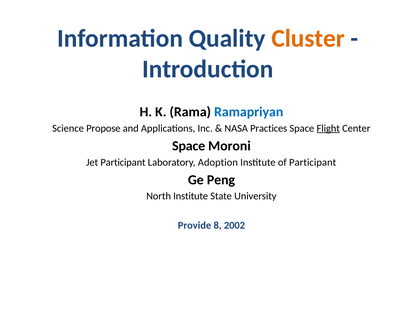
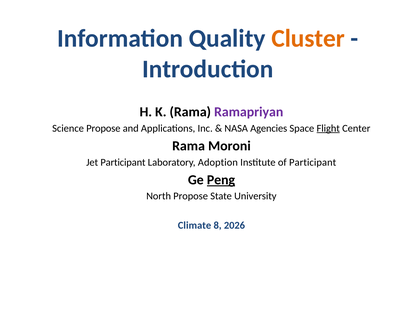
Ramapriyan colour: blue -> purple
Practices: Practices -> Agencies
Space at (189, 146): Space -> Rama
Peng underline: none -> present
North Institute: Institute -> Propose
Provide: Provide -> Climate
2002: 2002 -> 2026
